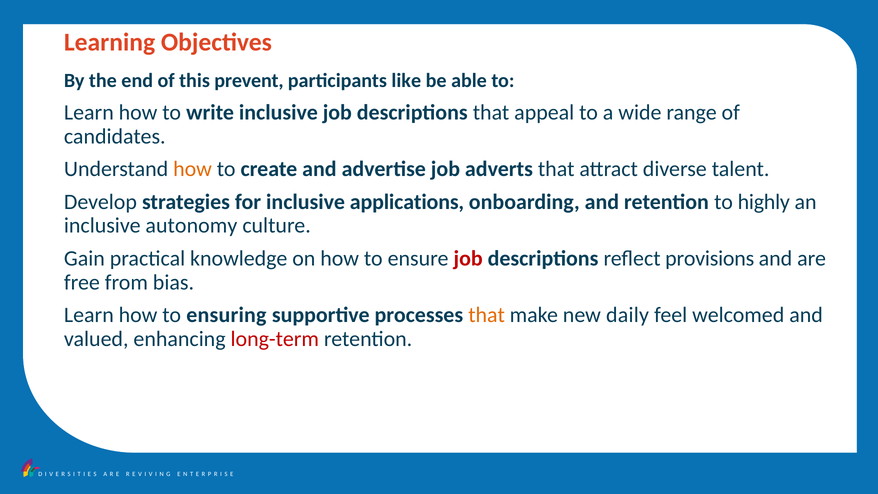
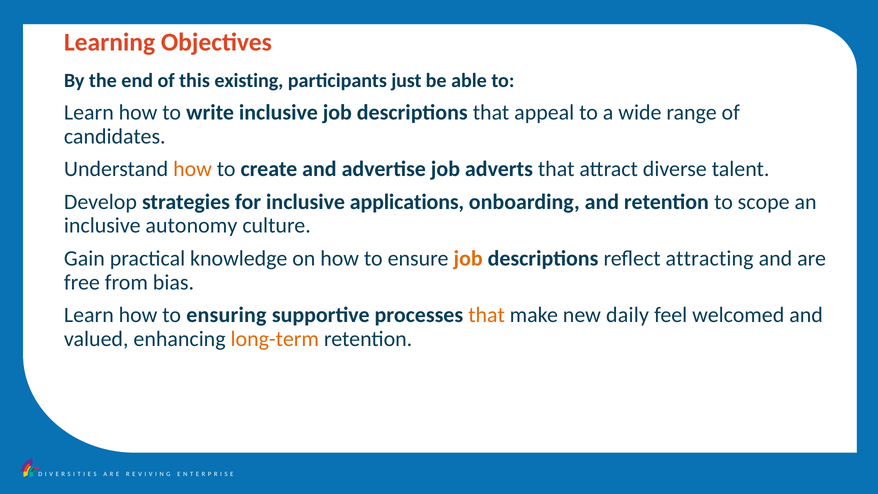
prevent: prevent -> existing
like: like -> just
highly: highly -> scope
job at (468, 259) colour: red -> orange
provisions: provisions -> attracting
long-term colour: red -> orange
